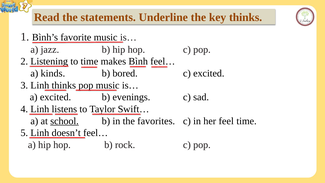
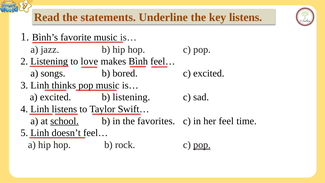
key thinks: thinks -> listens
to time: time -> love
kinds: kinds -> songs
b evenings: evenings -> listening
pop at (202, 145) underline: none -> present
